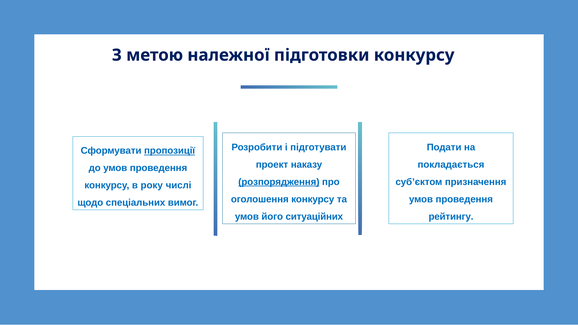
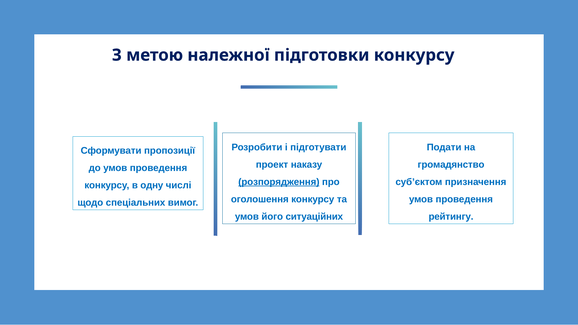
пропозиції underline: present -> none
покладається: покладається -> громадянство
року: року -> одну
